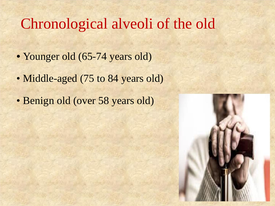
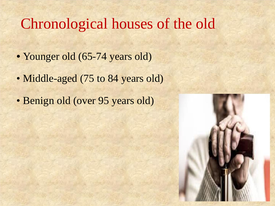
alveoli: alveoli -> houses
58: 58 -> 95
